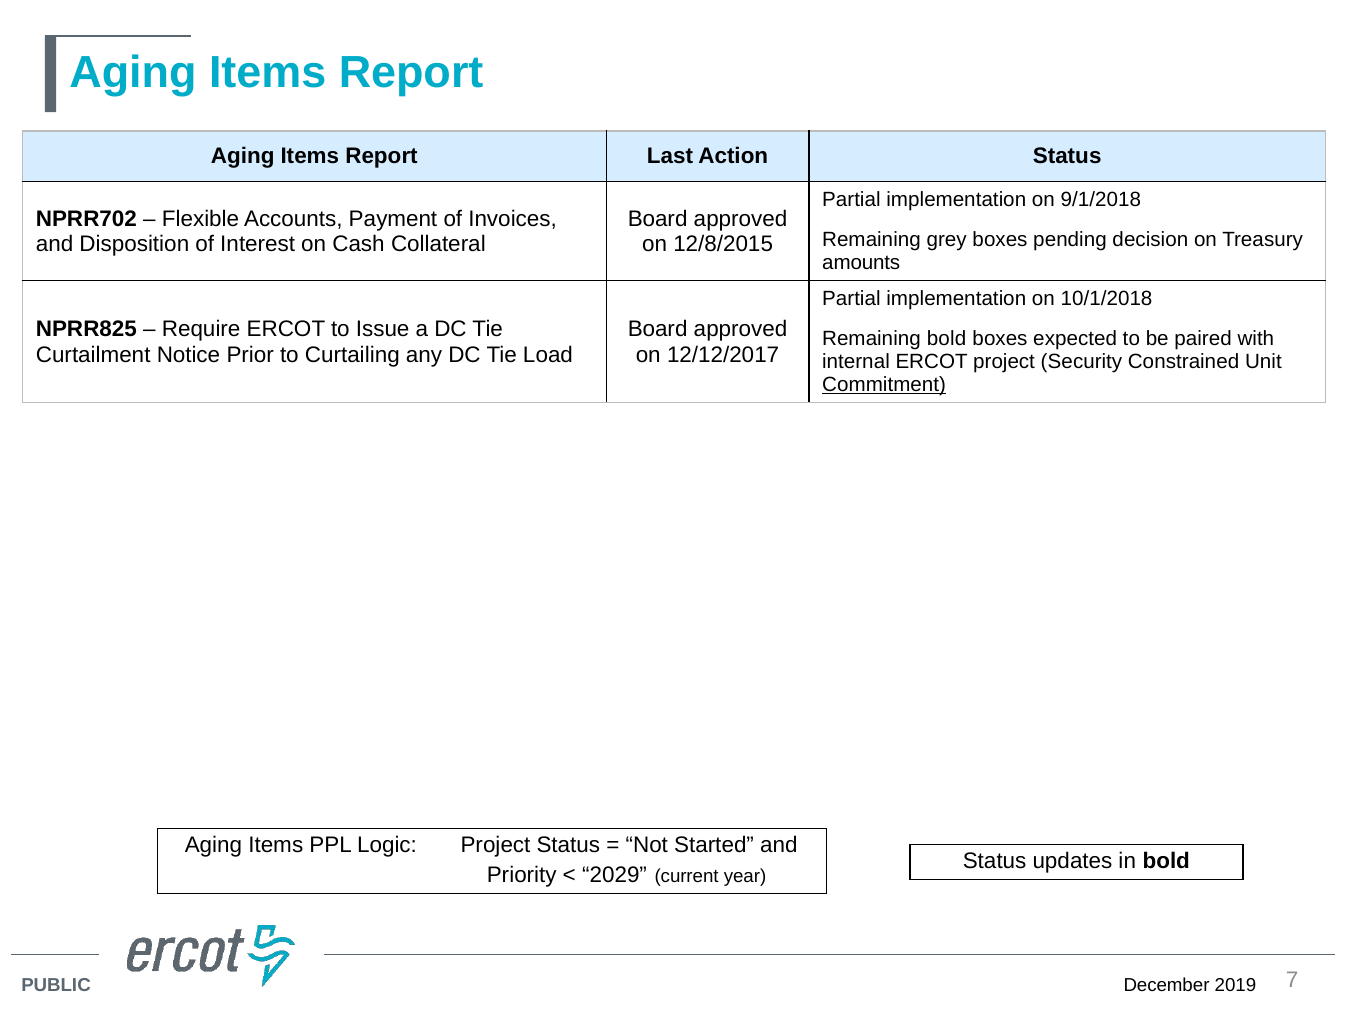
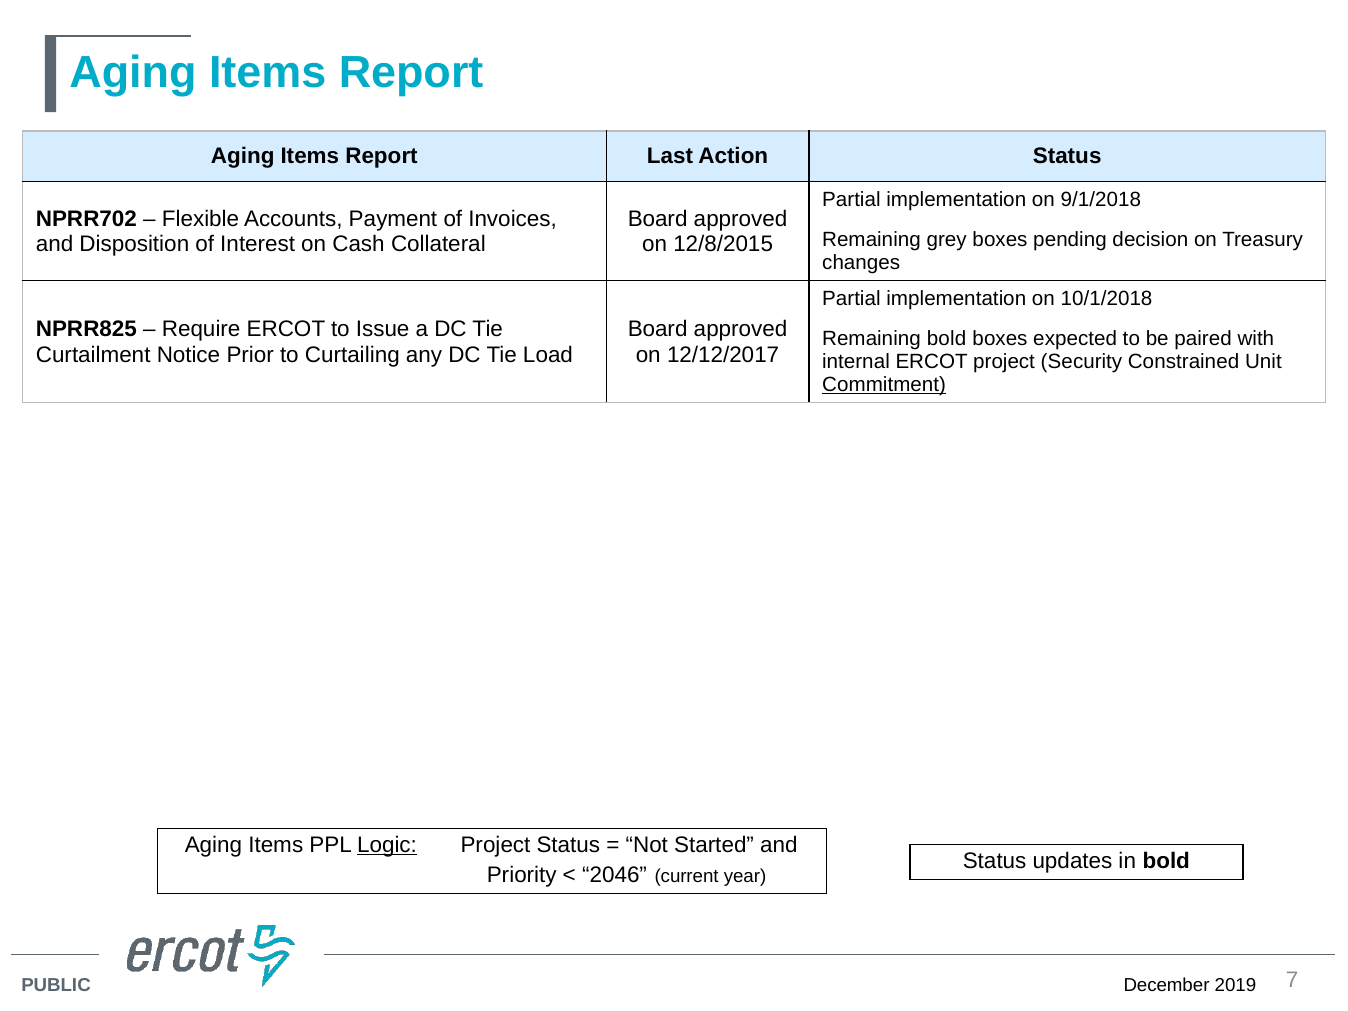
amounts: amounts -> changes
Logic underline: none -> present
2029: 2029 -> 2046
